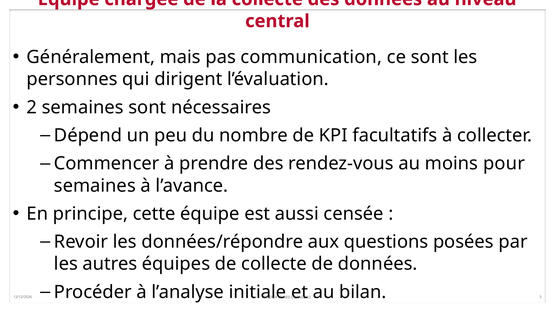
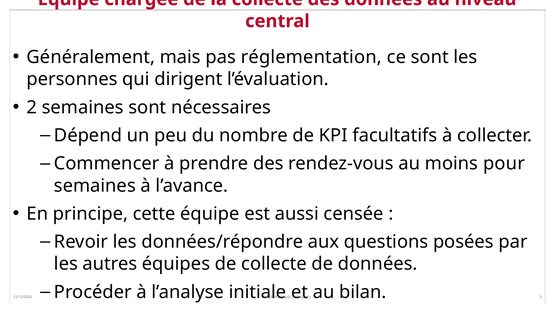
communication: communication -> réglementation
